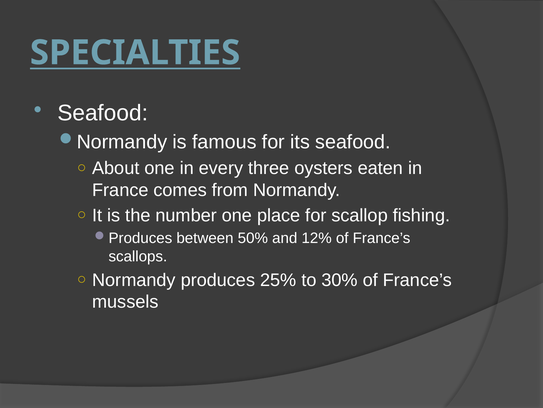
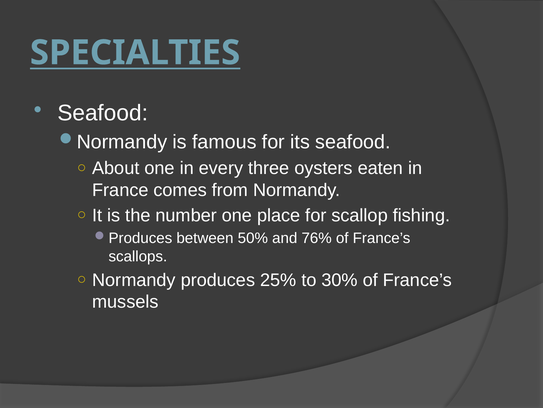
12%: 12% -> 76%
